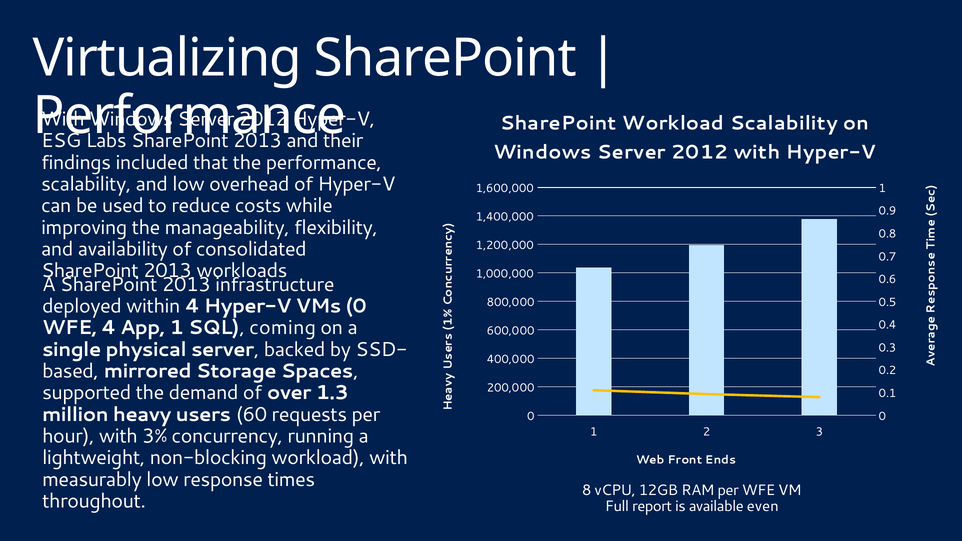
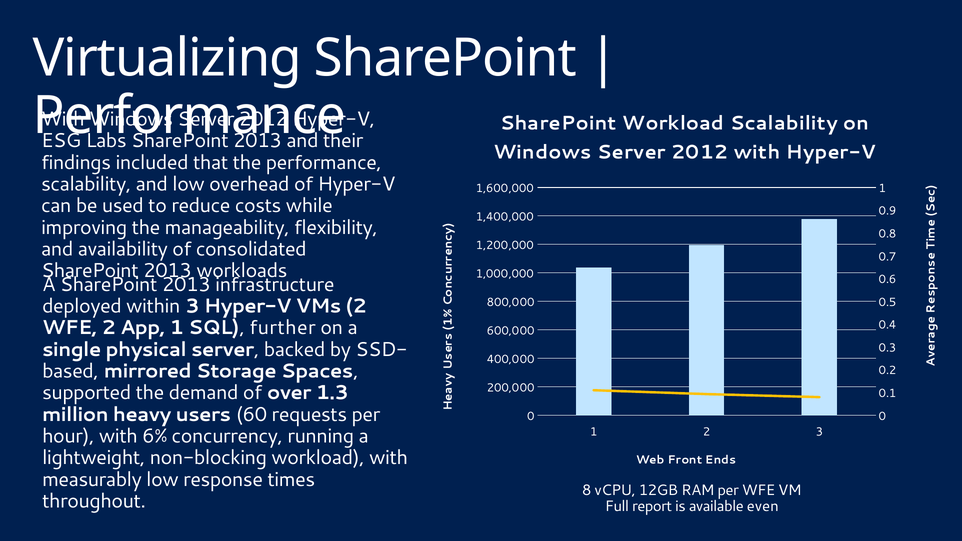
within 4: 4 -> 3
VMs 0: 0 -> 2
WFE 4: 4 -> 2
coming: coming -> further
3%: 3% -> 6%
